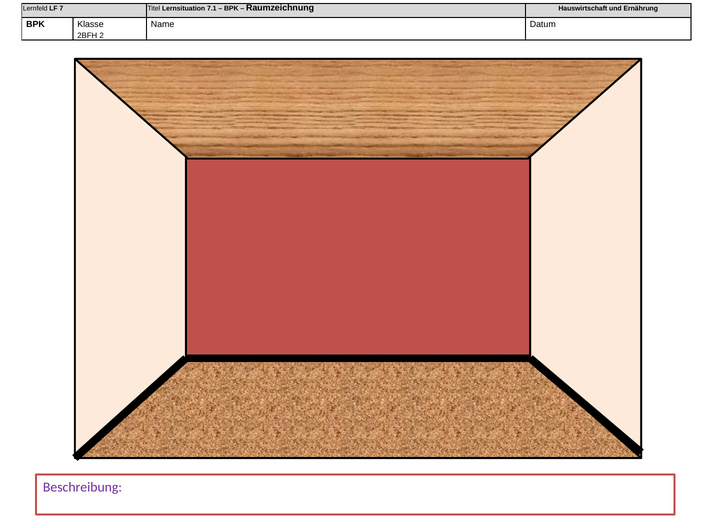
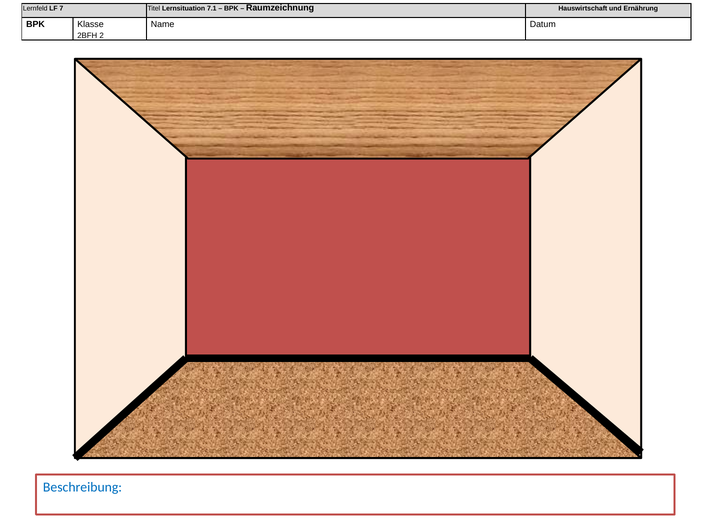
Beschreibung colour: purple -> blue
